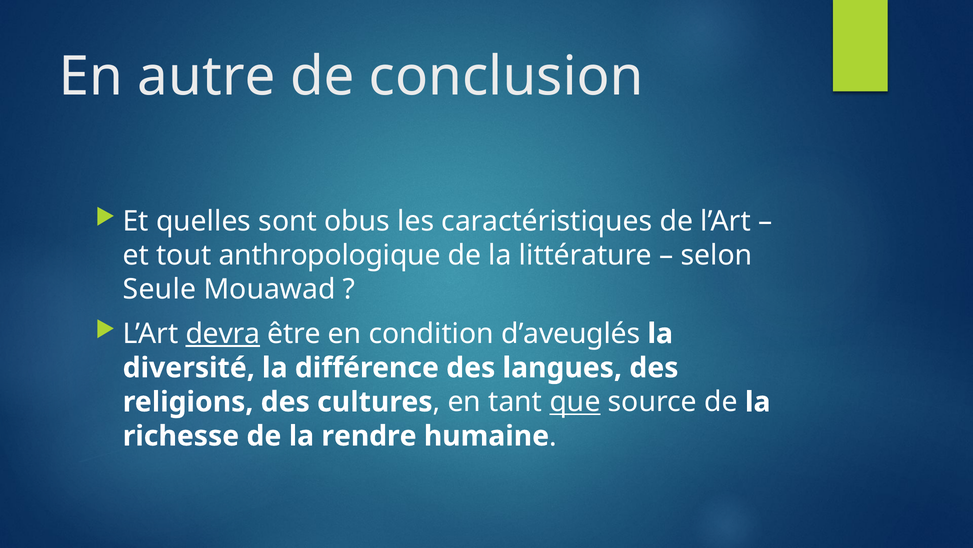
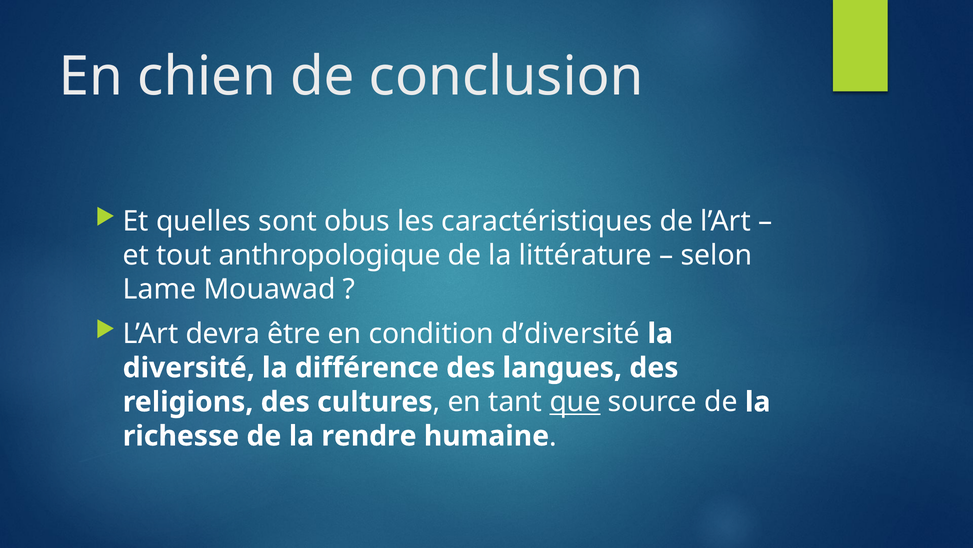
autre: autre -> chien
Seule: Seule -> Lame
devra underline: present -> none
d’aveuglés: d’aveuglés -> d’diversité
